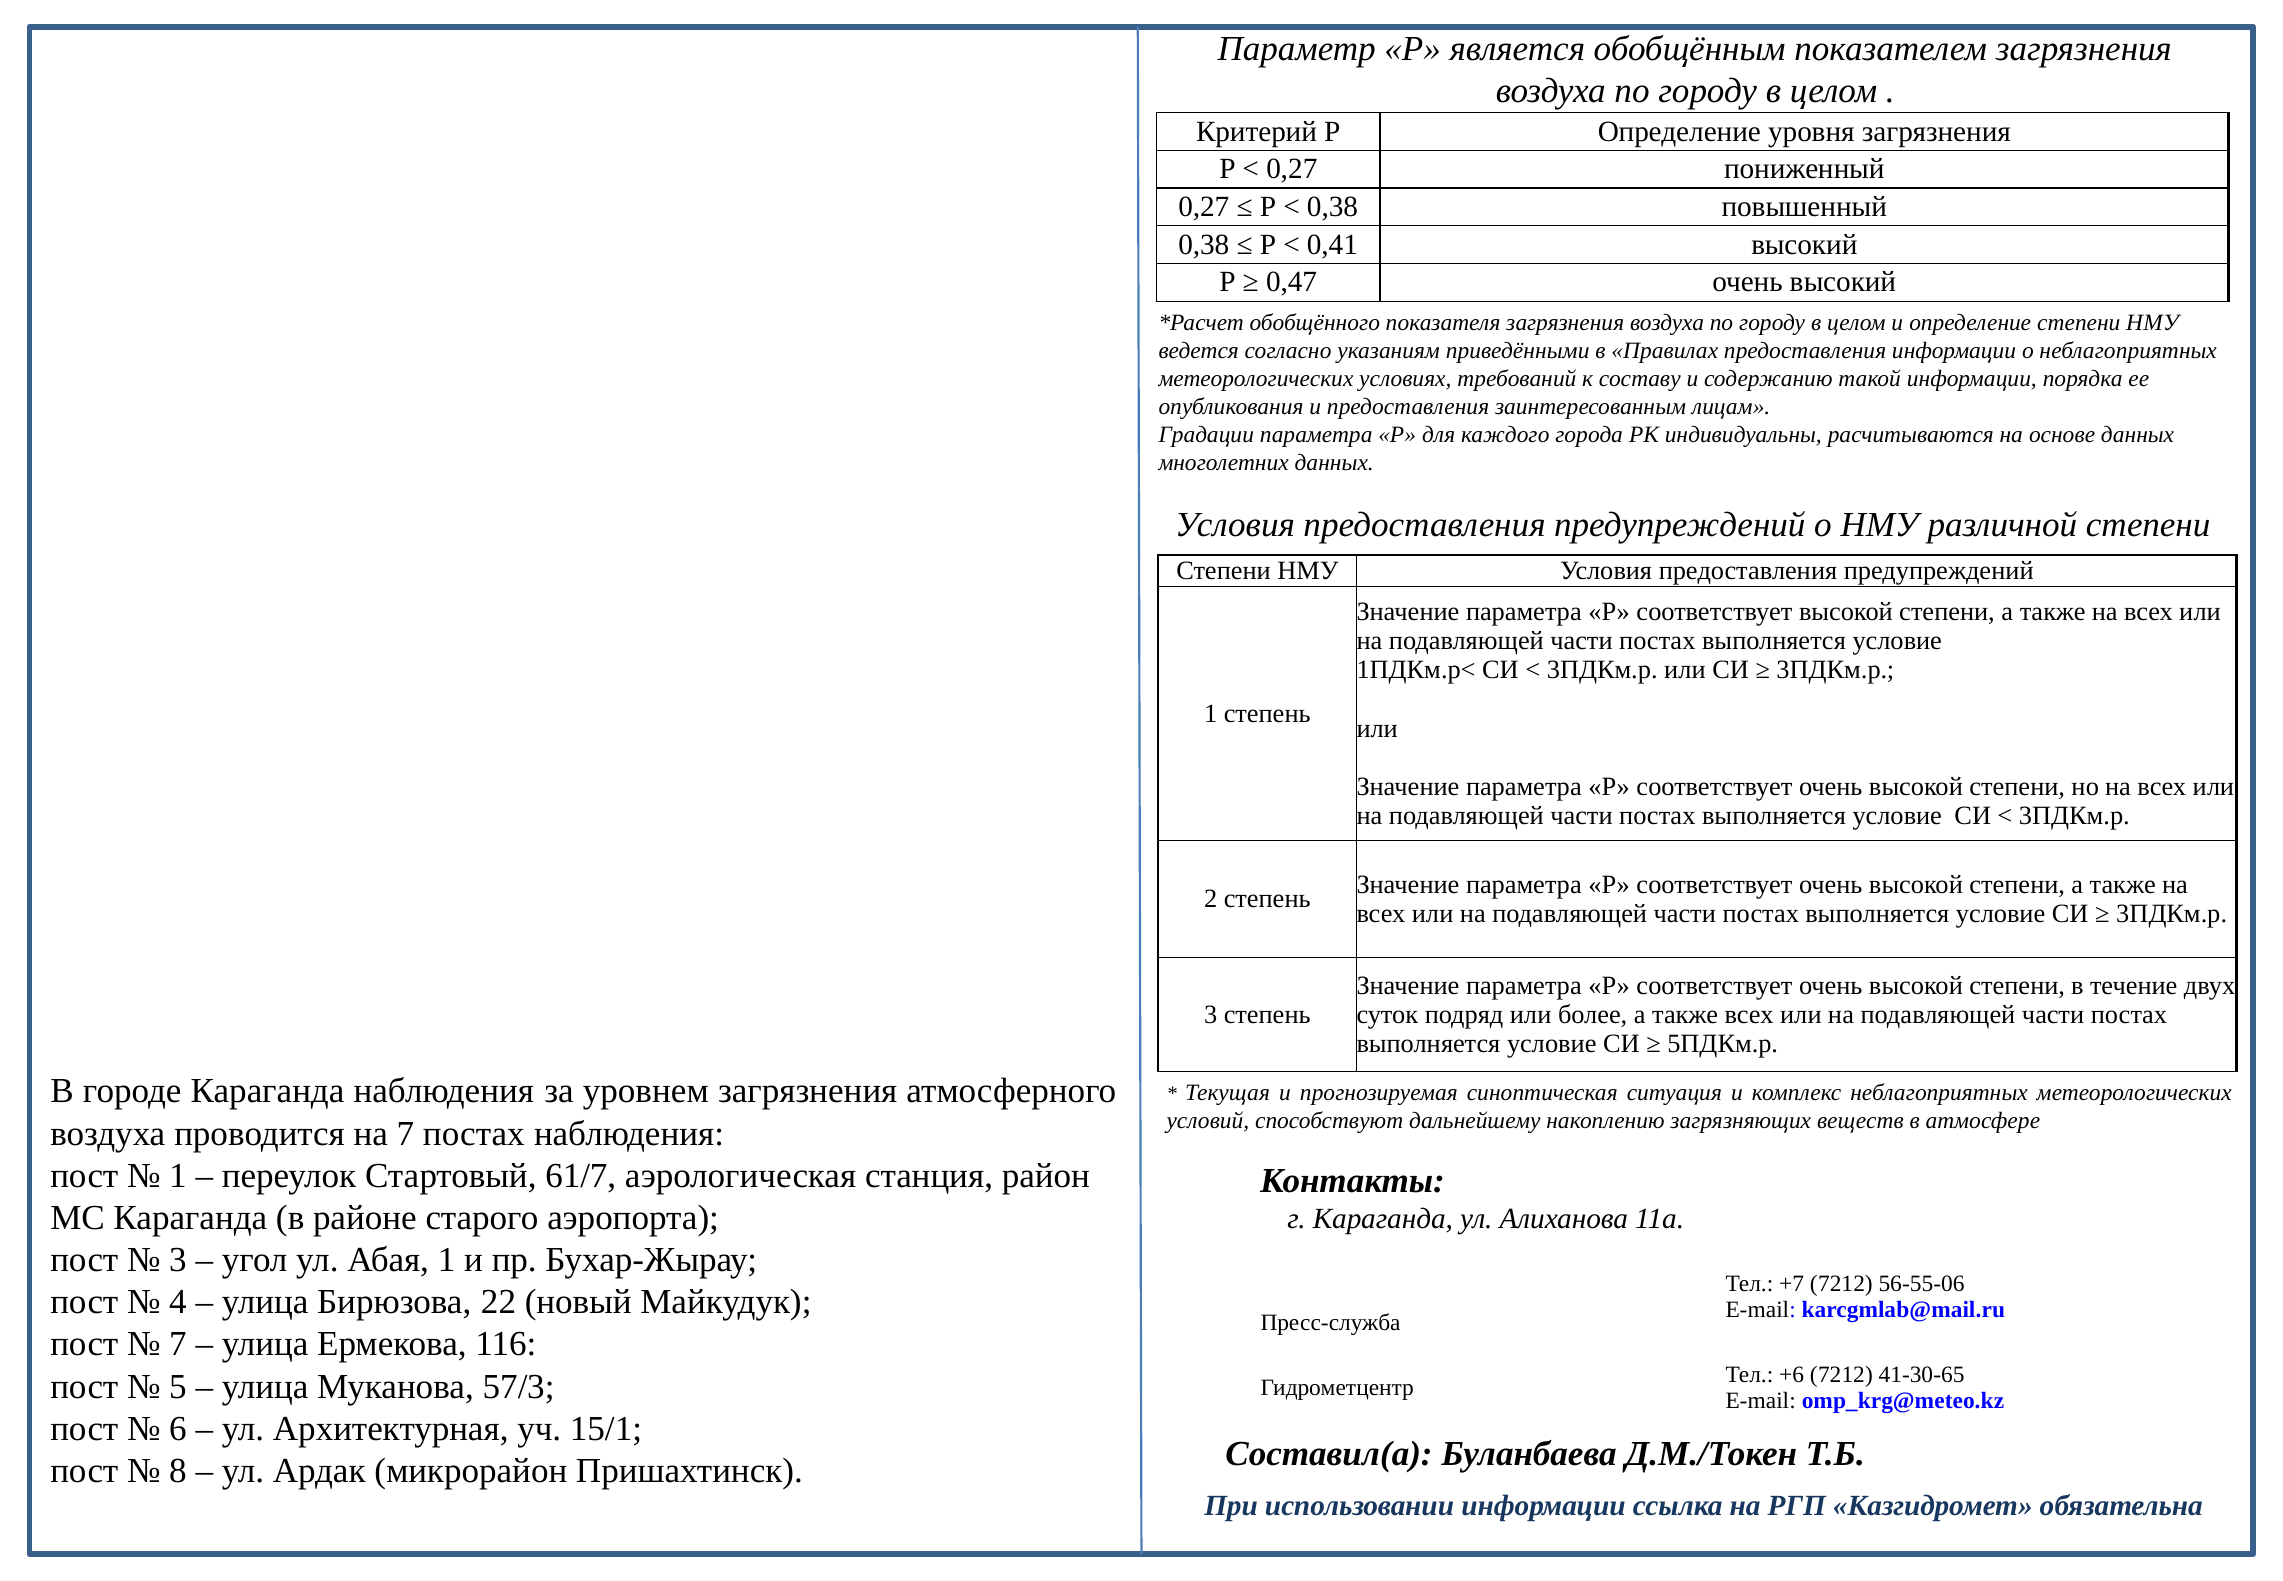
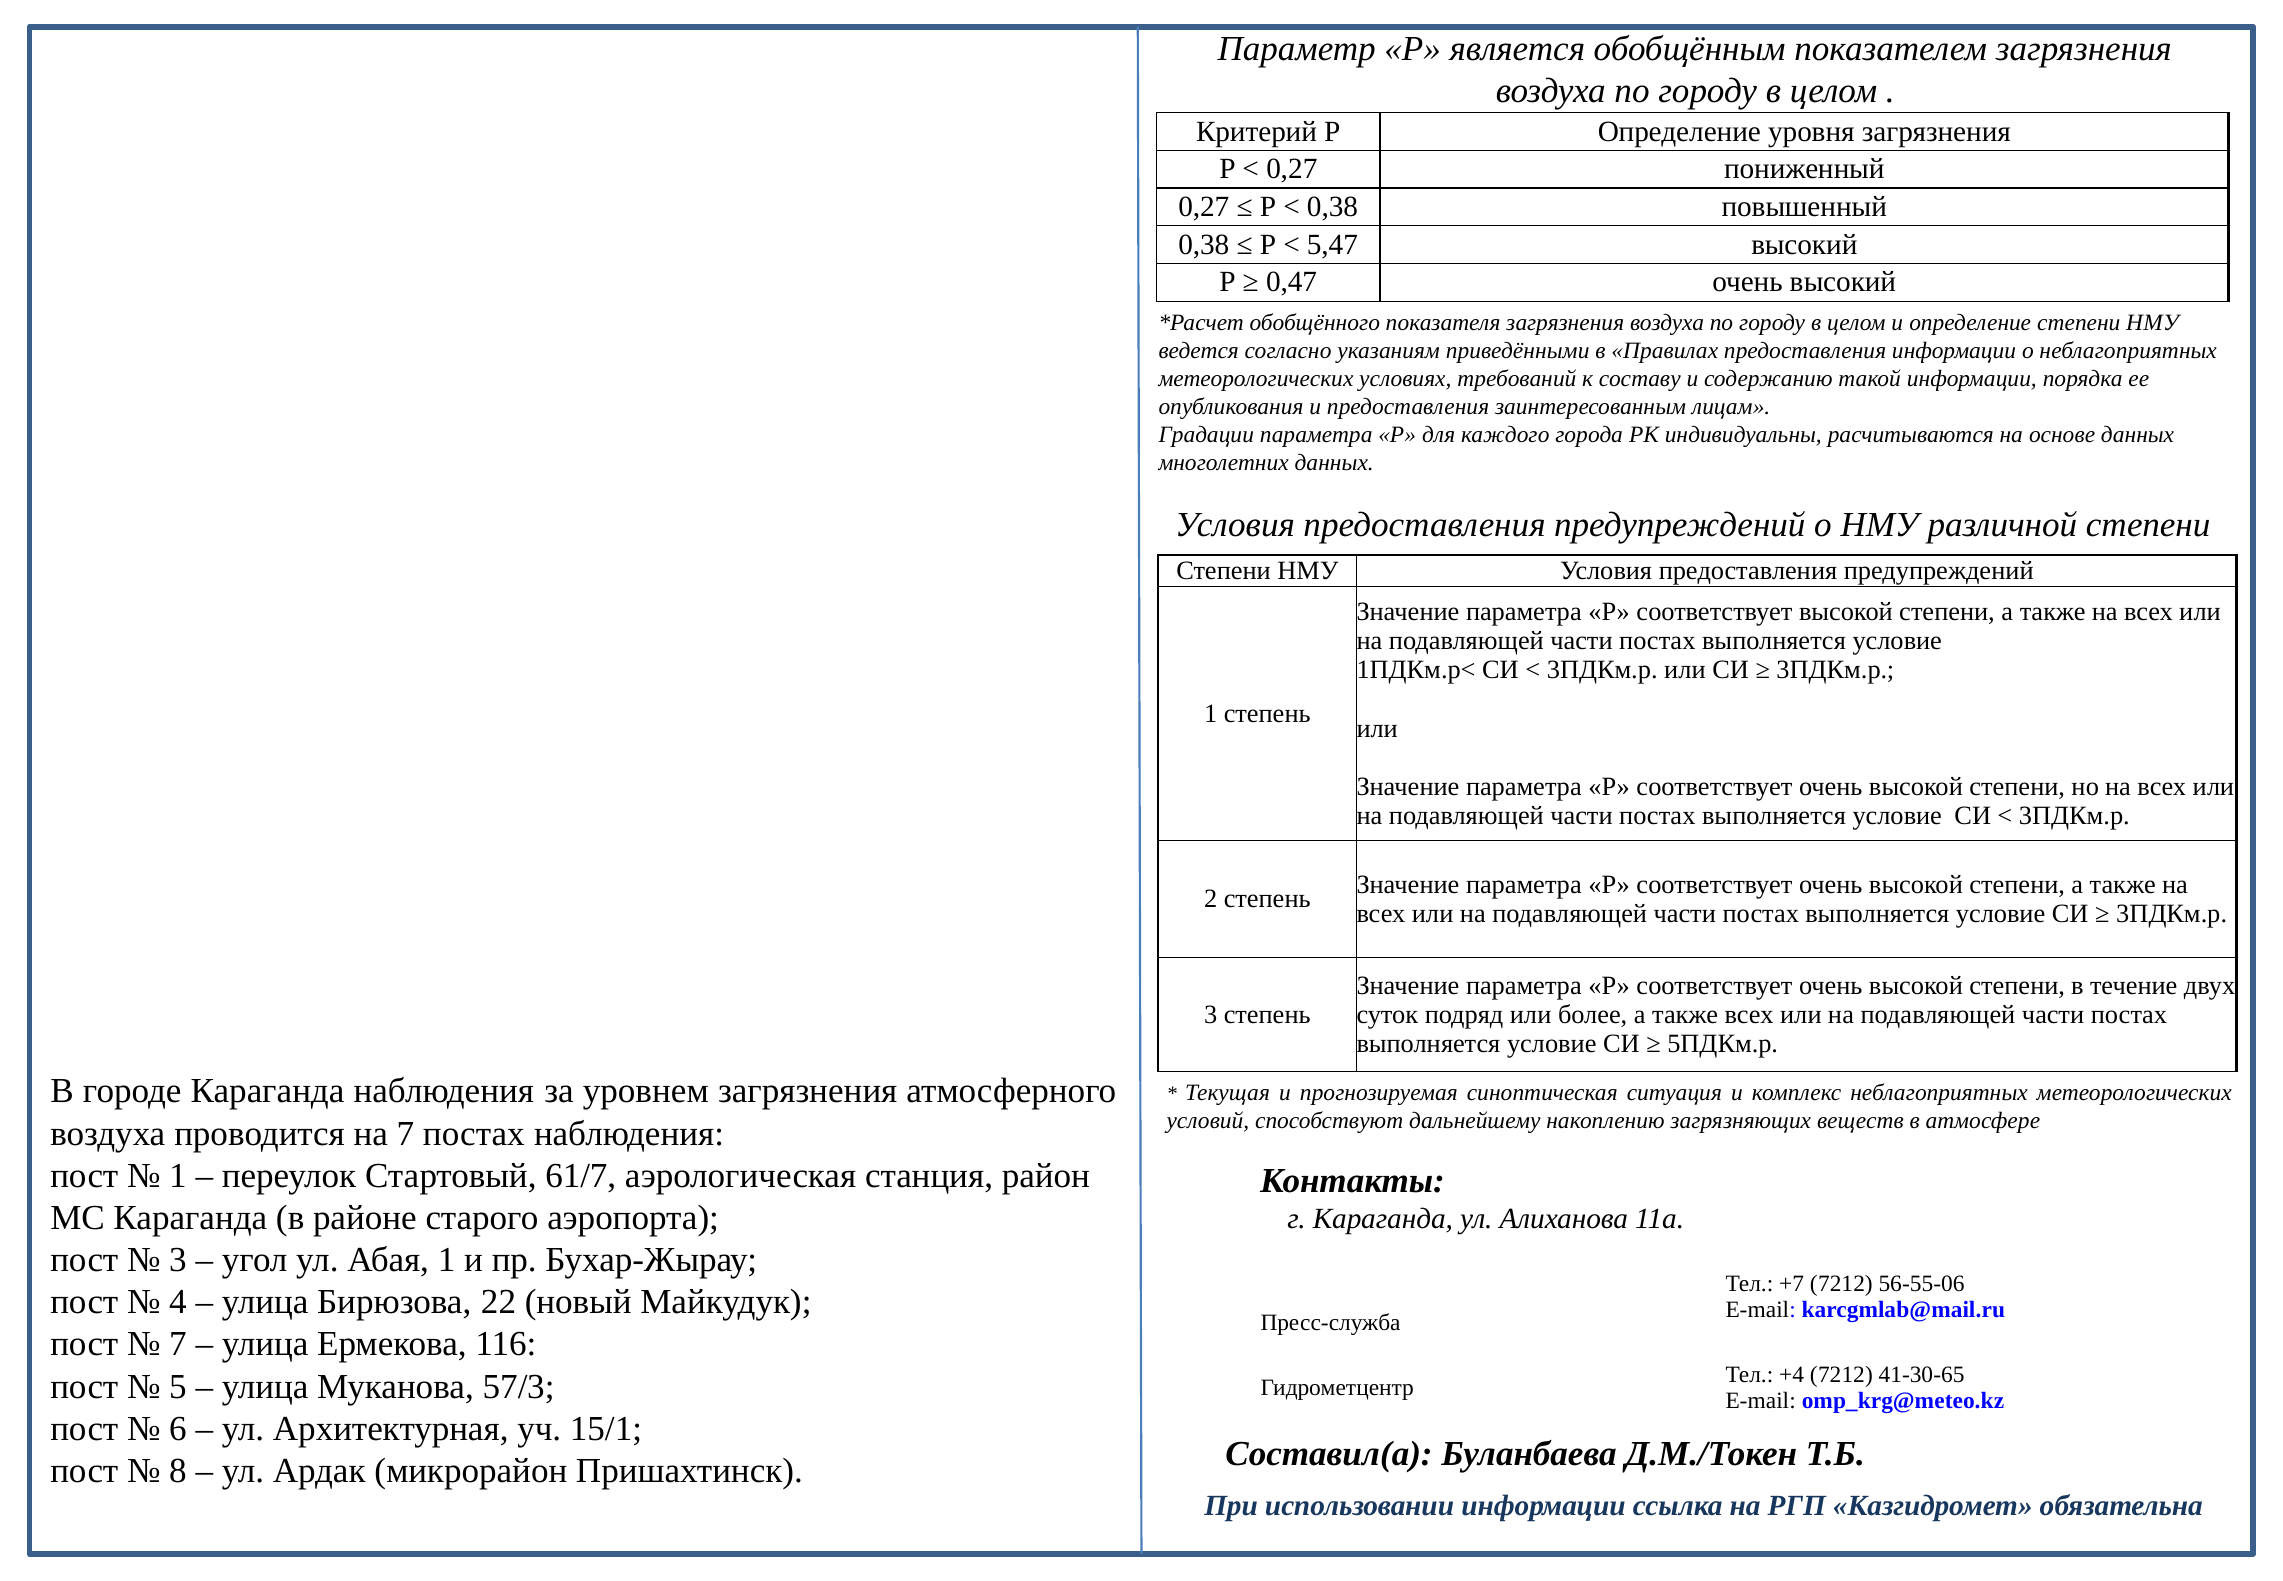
0,41: 0,41 -> 5,47
+6: +6 -> +4
